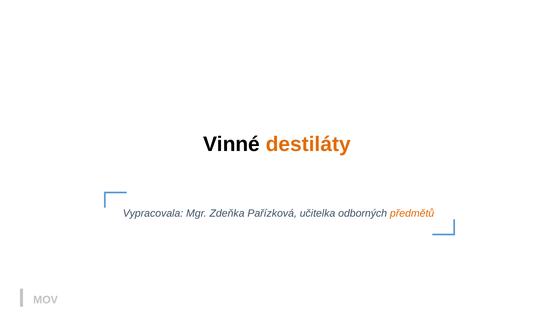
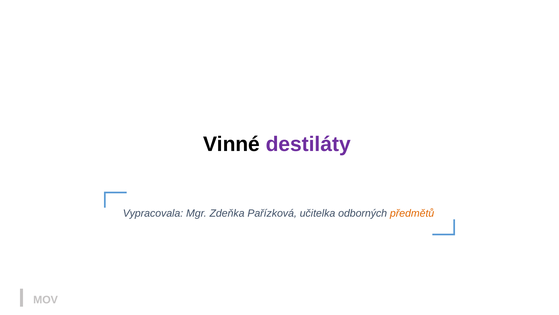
destiláty colour: orange -> purple
